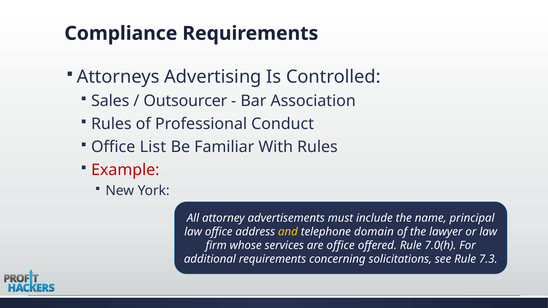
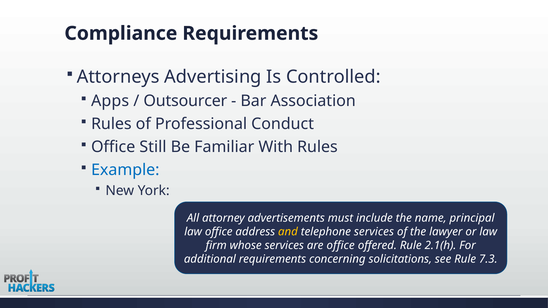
Sales: Sales -> Apps
List: List -> Still
Example colour: red -> blue
telephone domain: domain -> services
7.0(h: 7.0(h -> 2.1(h
